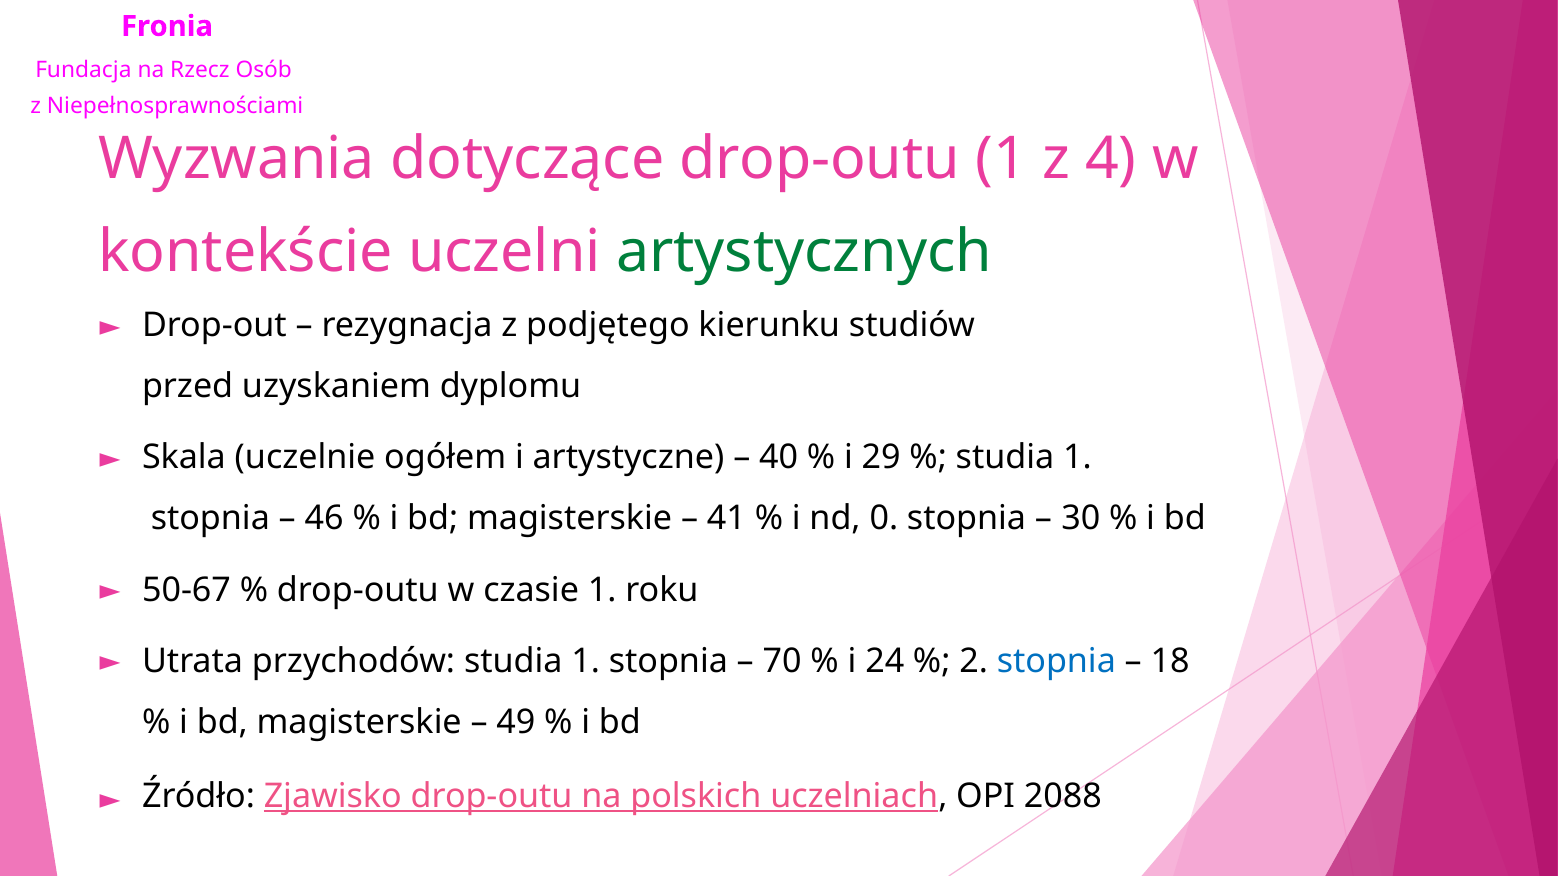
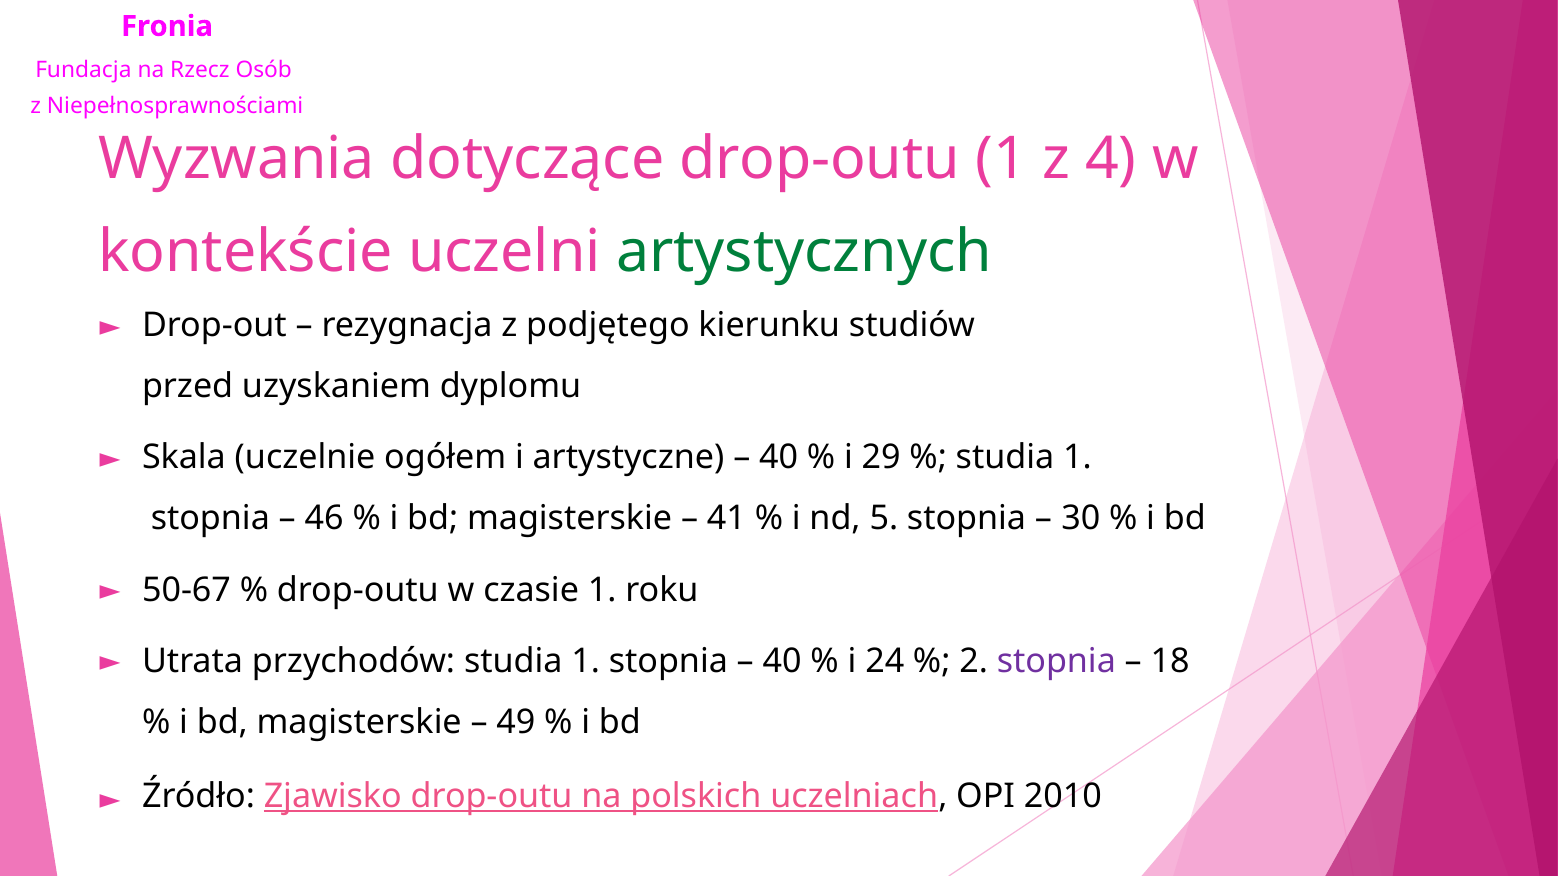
0: 0 -> 5
70 at (782, 661): 70 -> 40
stopnia at (1056, 661) colour: blue -> purple
2088: 2088 -> 2010
